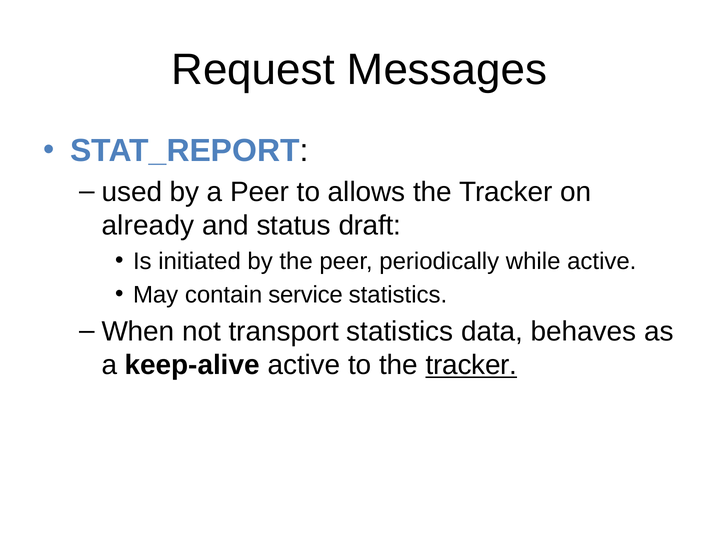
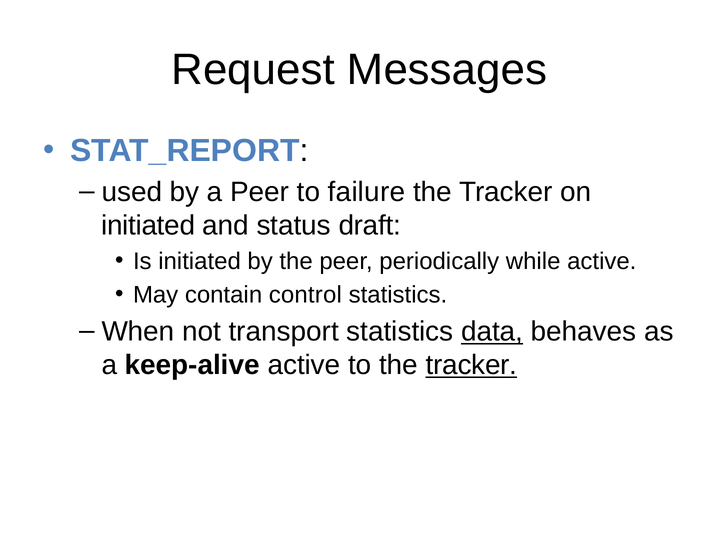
allows: allows -> failure
already at (148, 226): already -> initiated
service: service -> control
data underline: none -> present
